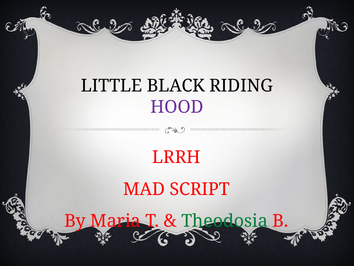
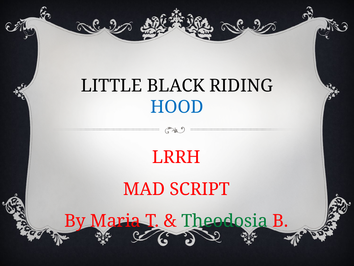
HOOD colour: purple -> blue
